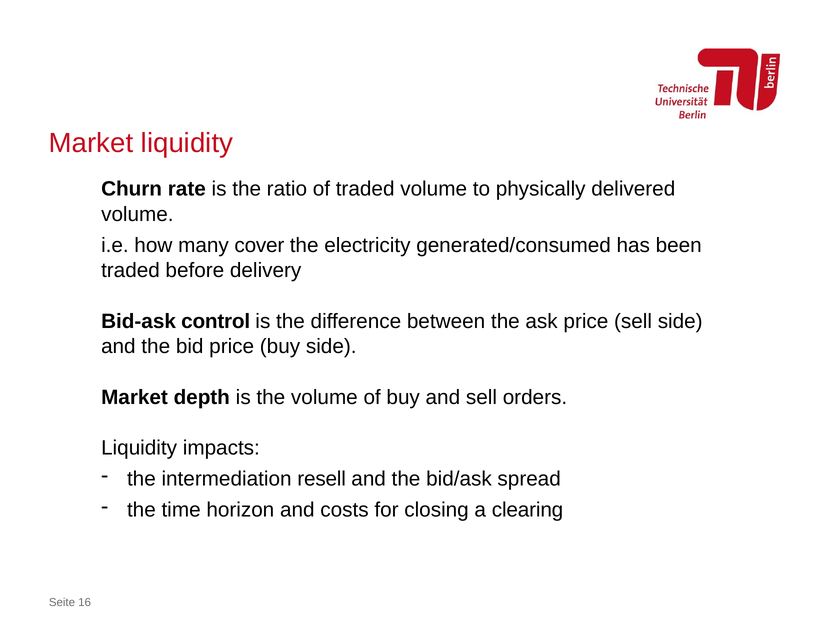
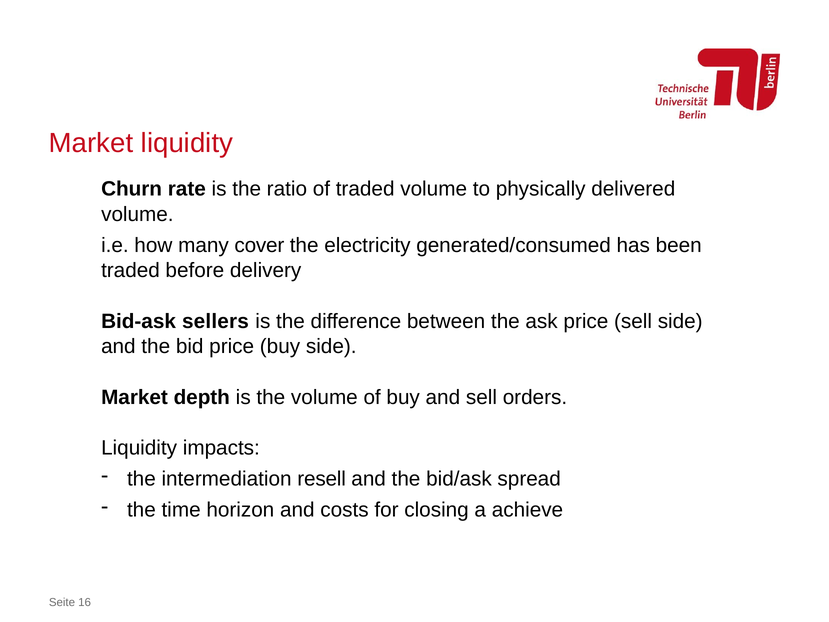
control: control -> sellers
clearing: clearing -> achieve
